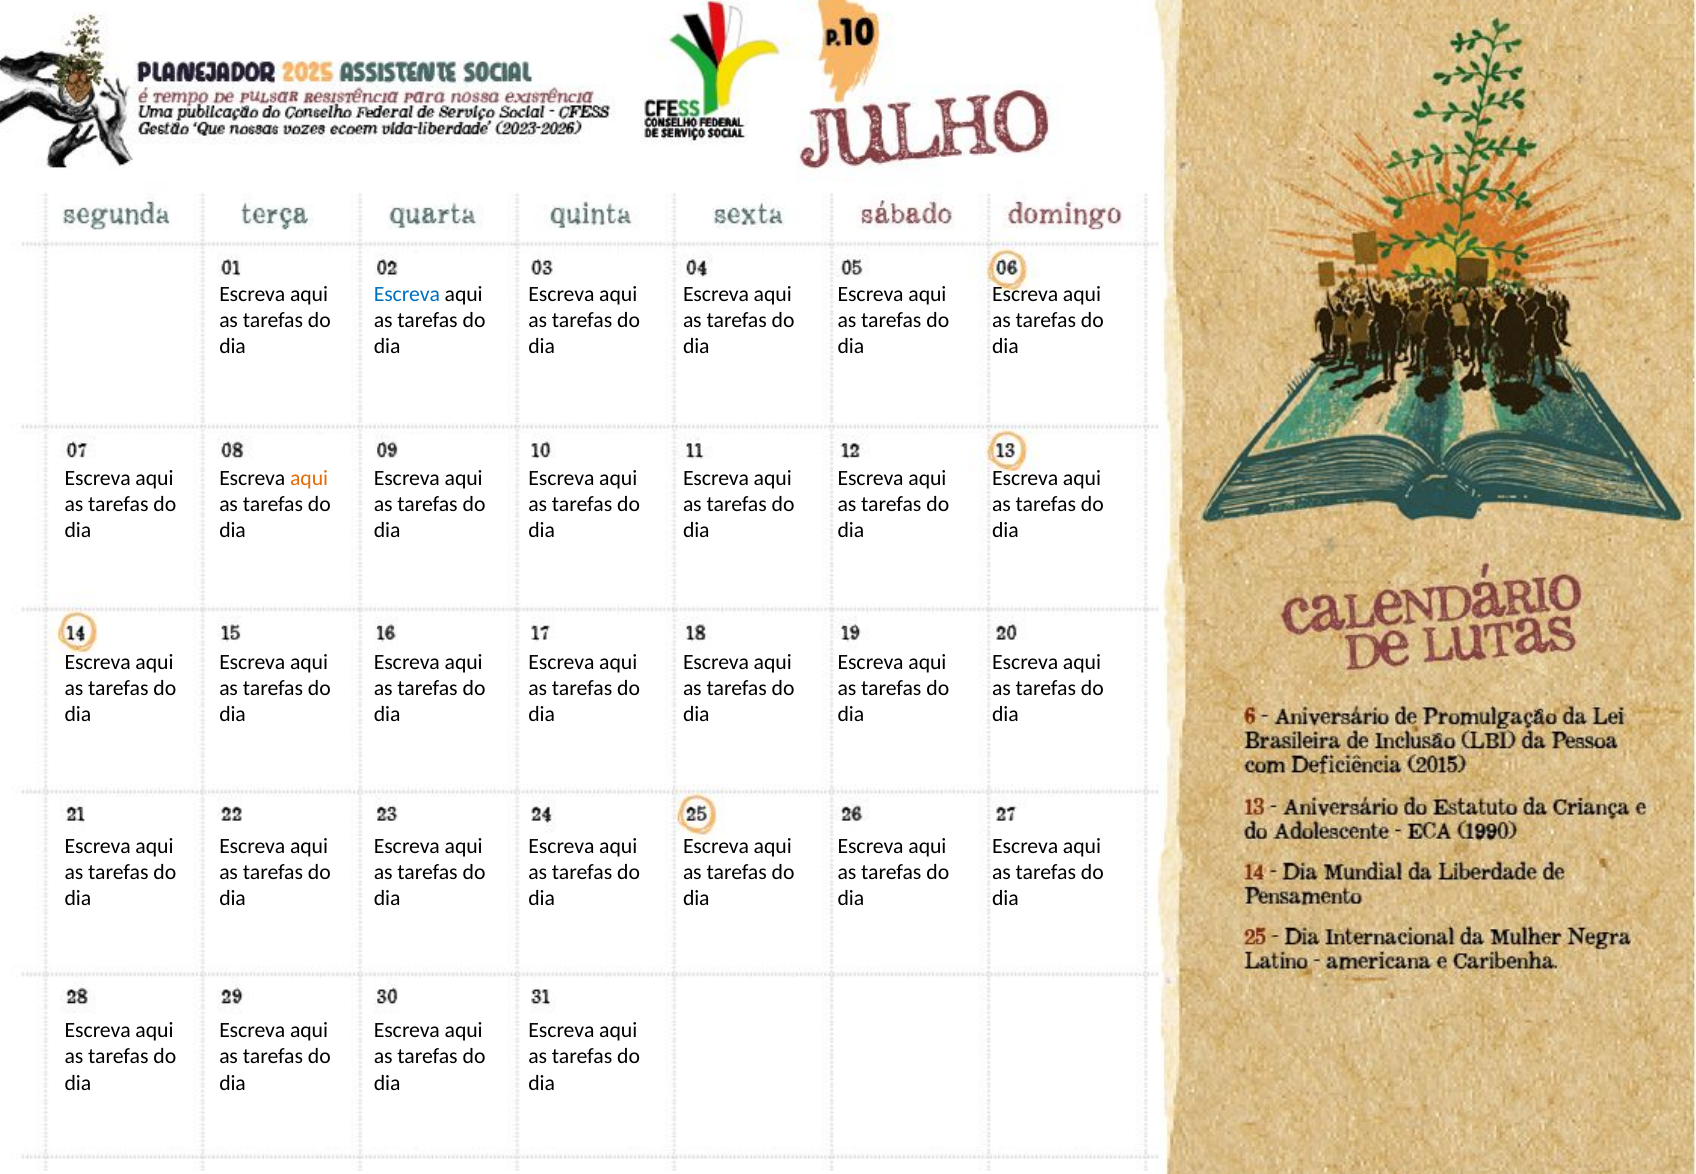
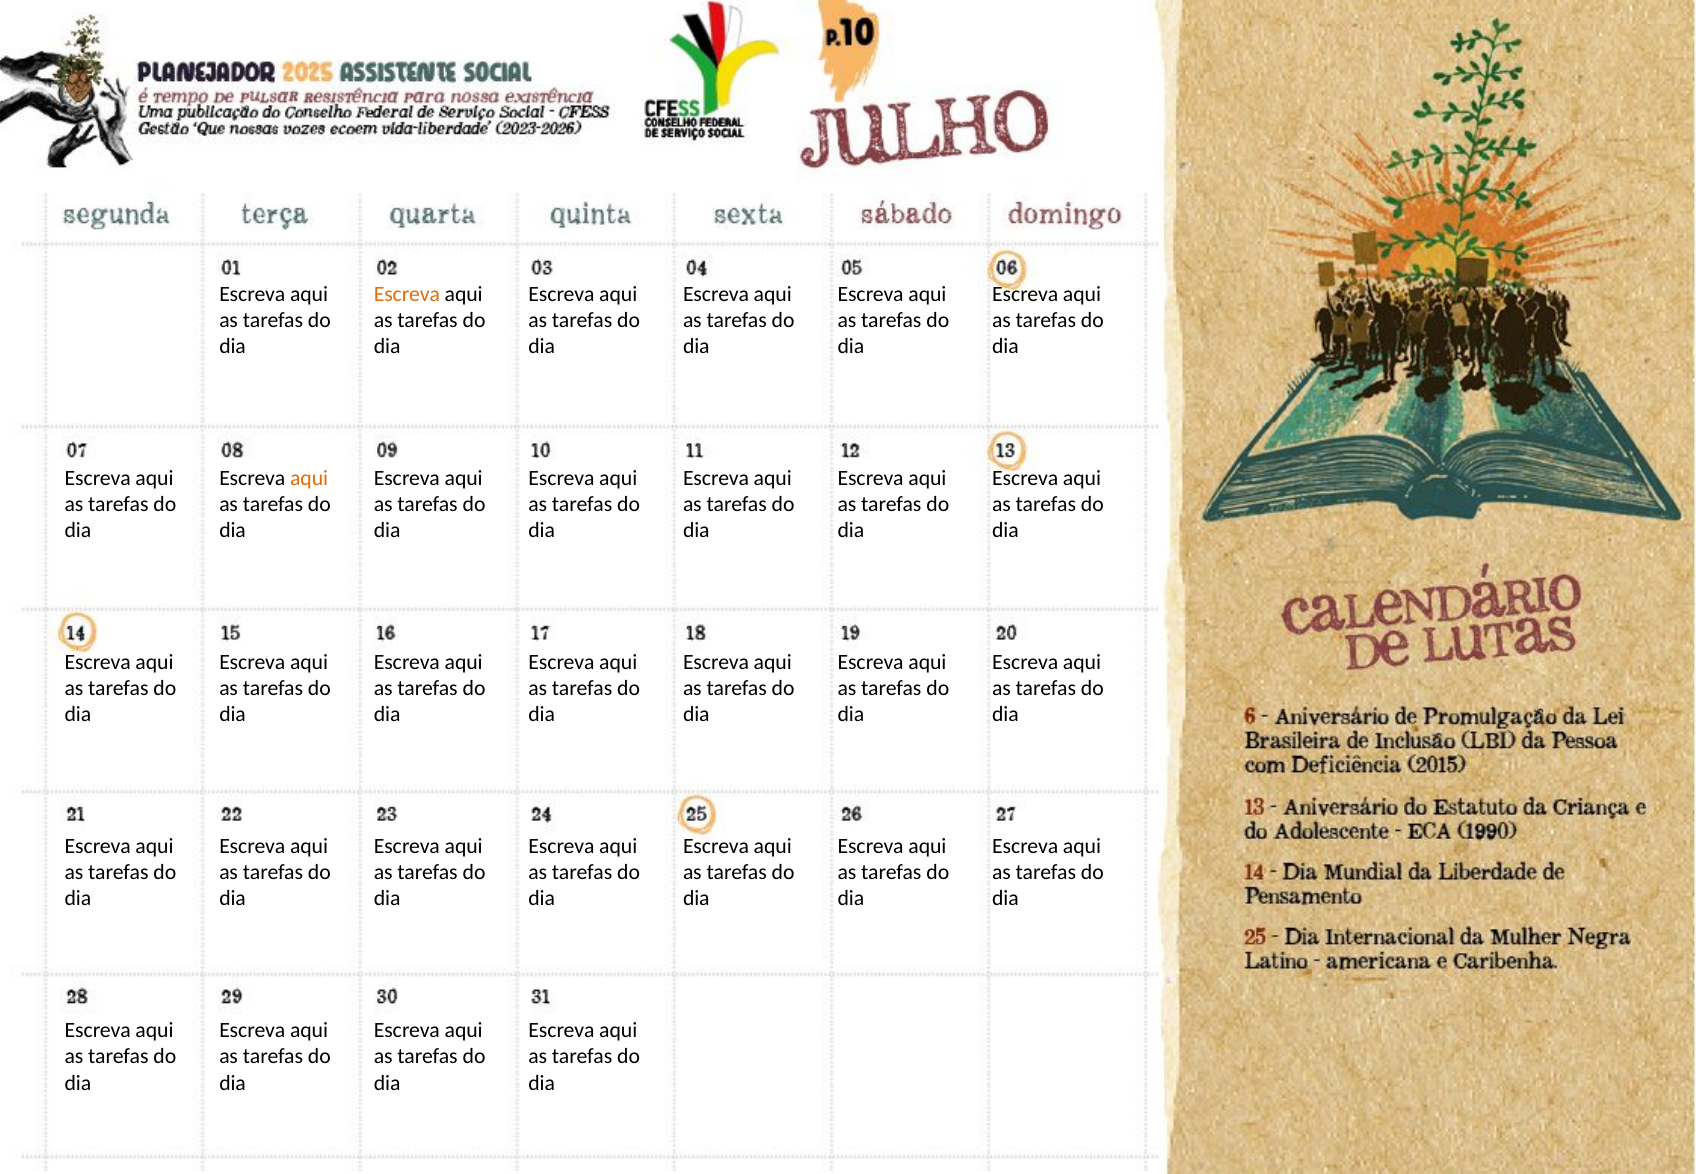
Escreva at (407, 294) colour: blue -> orange
